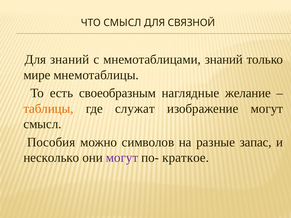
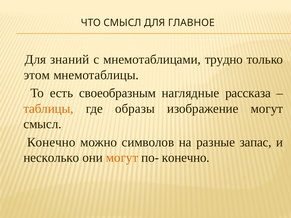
СВЯЗНОЙ: СВЯЗНОЙ -> ГЛАВНОЕ
мнемотаблицами знаний: знаний -> трудно
мире: мире -> этом
желание: желание -> рассказа
служат: служат -> образы
Пособия at (51, 142): Пособия -> Конечно
могут at (122, 158) colour: purple -> orange
по- краткое: краткое -> конечно
